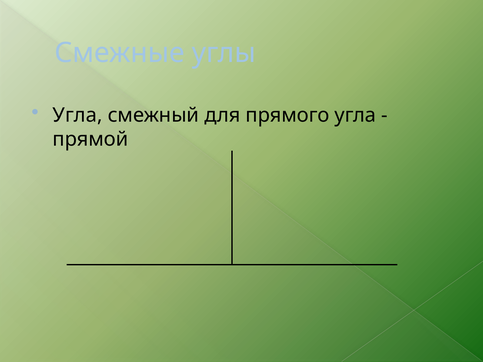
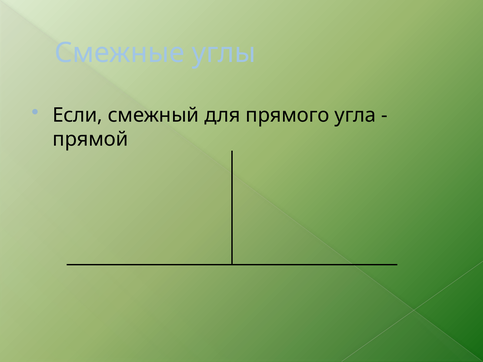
Угла at (77, 115): Угла -> Если
